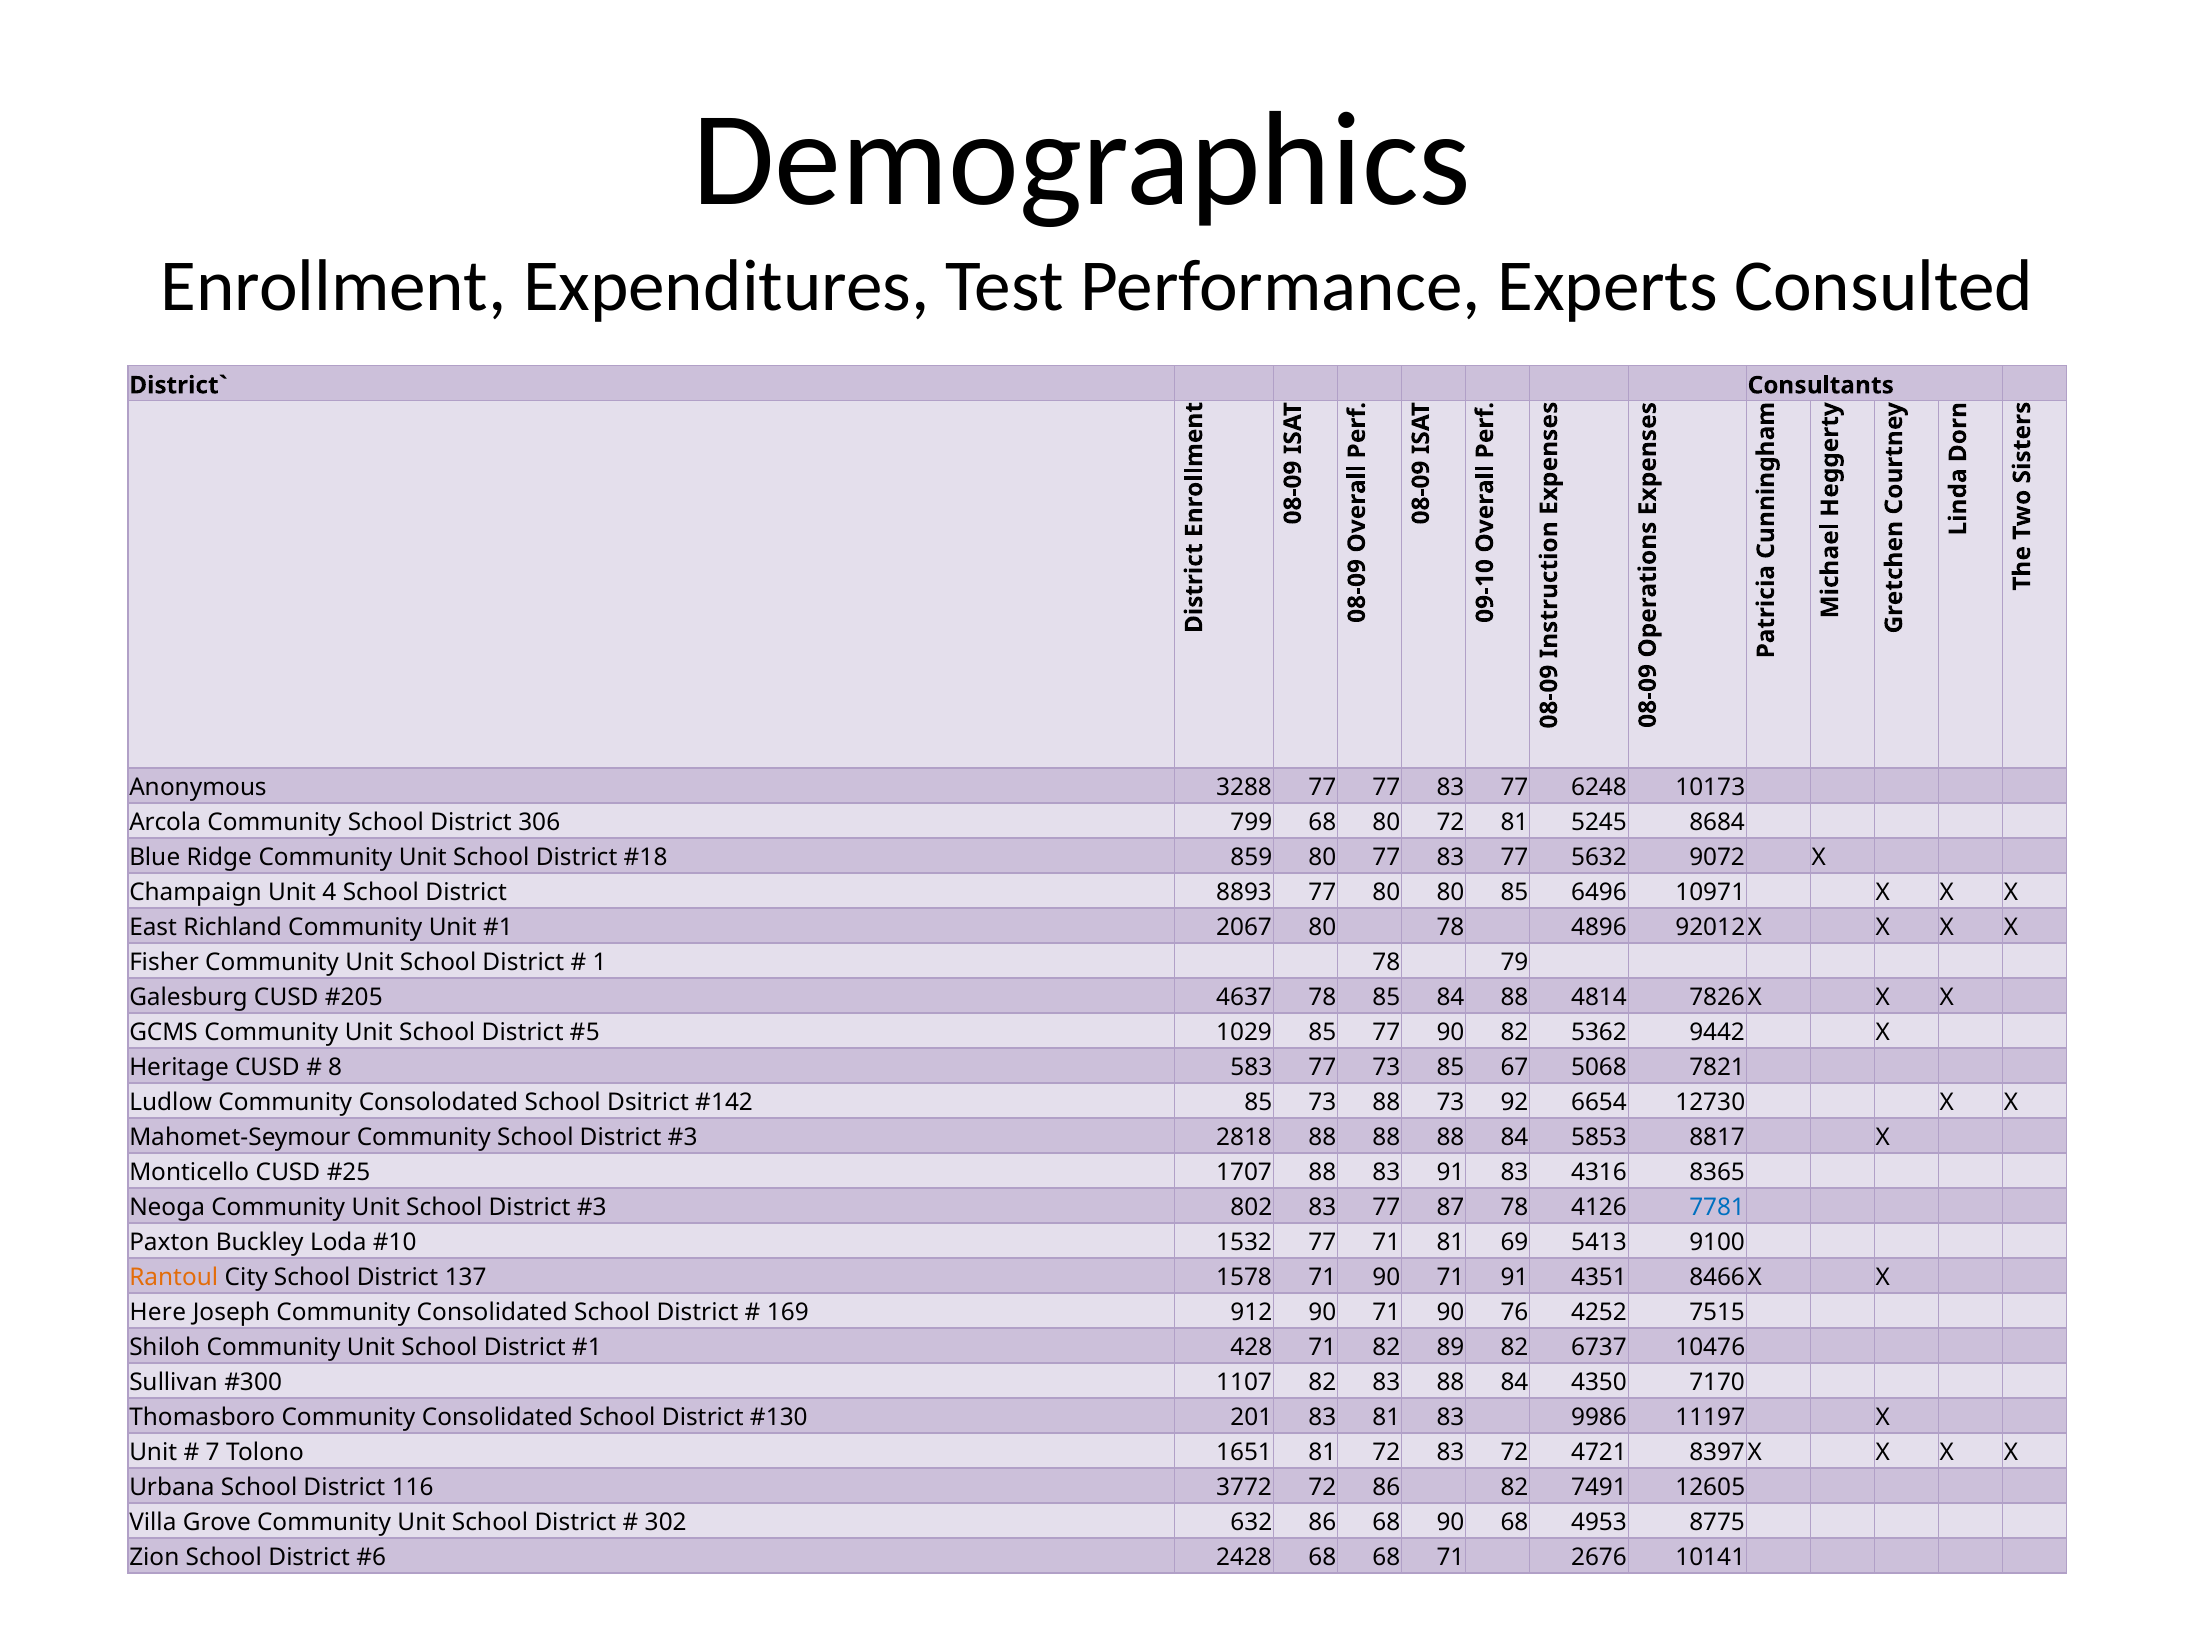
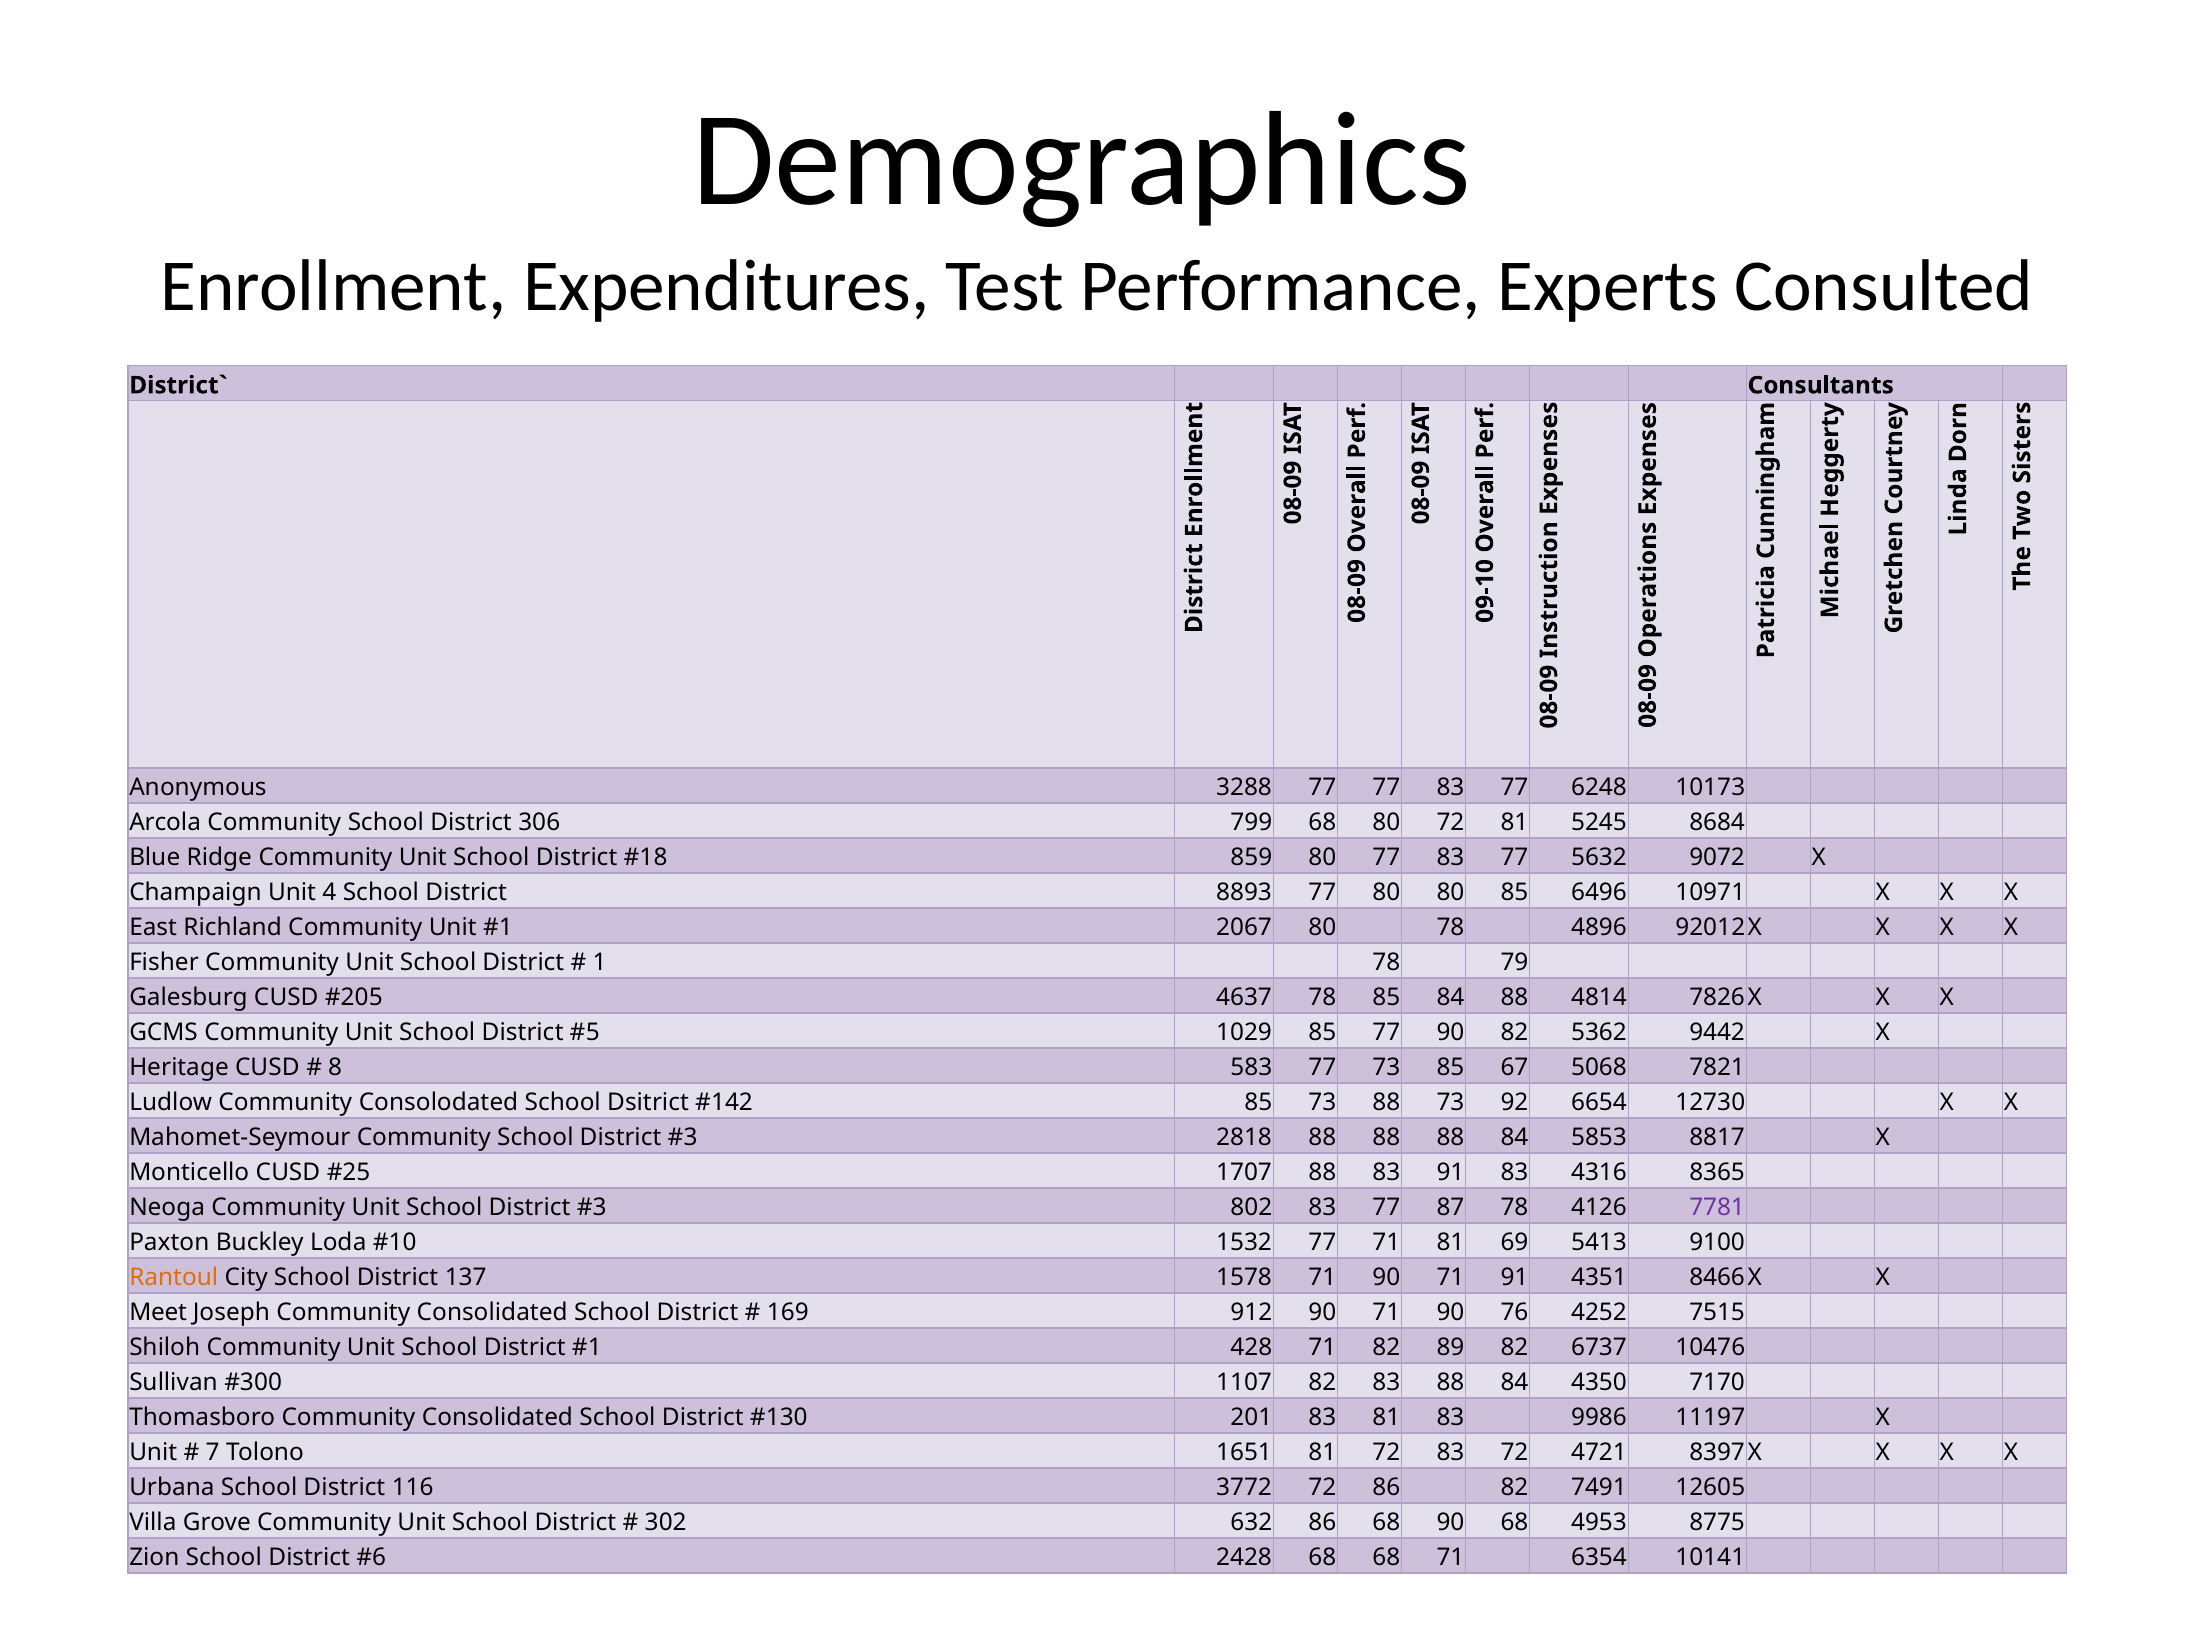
7781 colour: blue -> purple
Here: Here -> Meet
2676: 2676 -> 6354
